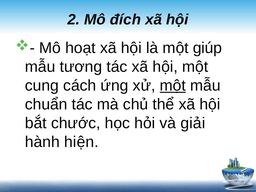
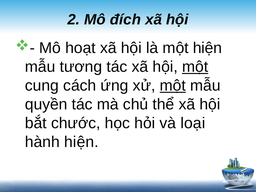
một giúp: giúp -> hiện
một at (195, 67) underline: none -> present
chuẩn: chuẩn -> quyền
giải: giải -> loại
